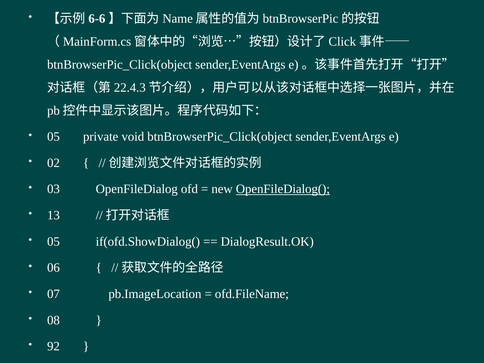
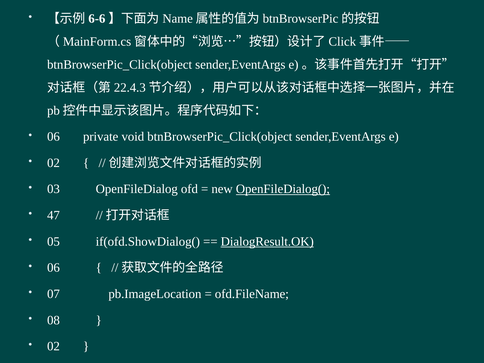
05 at (54, 137): 05 -> 06
13: 13 -> 47
DialogResult.OK underline: none -> present
92 at (54, 346): 92 -> 02
